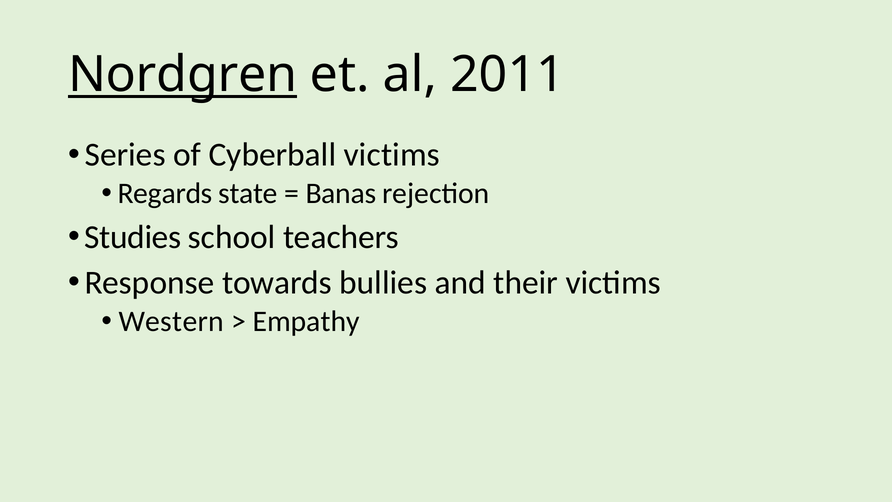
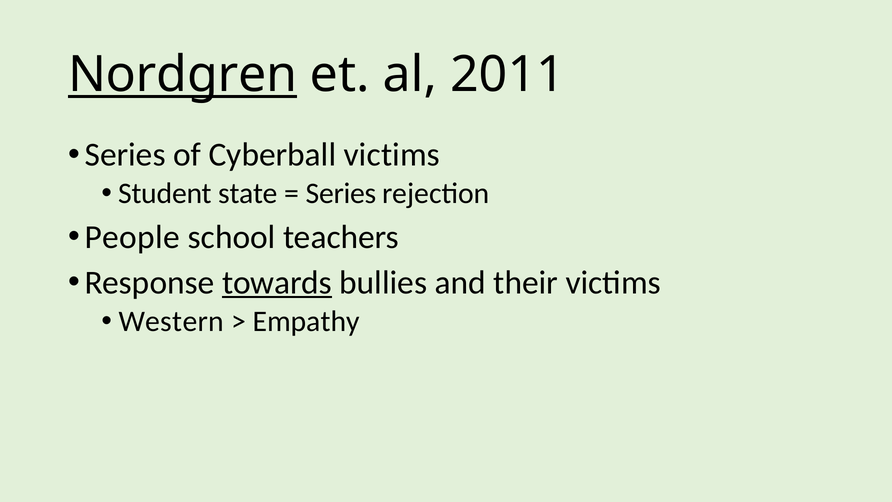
Regards: Regards -> Student
Banas at (341, 194): Banas -> Series
Studies: Studies -> People
towards underline: none -> present
